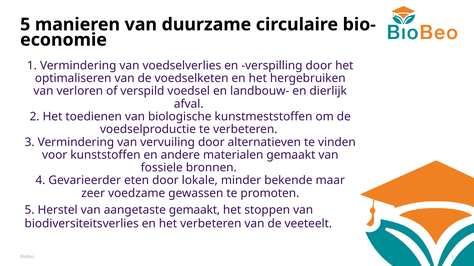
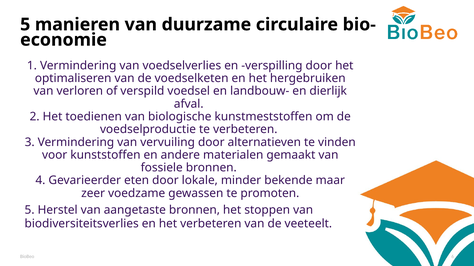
aangetaste gemaakt: gemaakt -> bronnen
